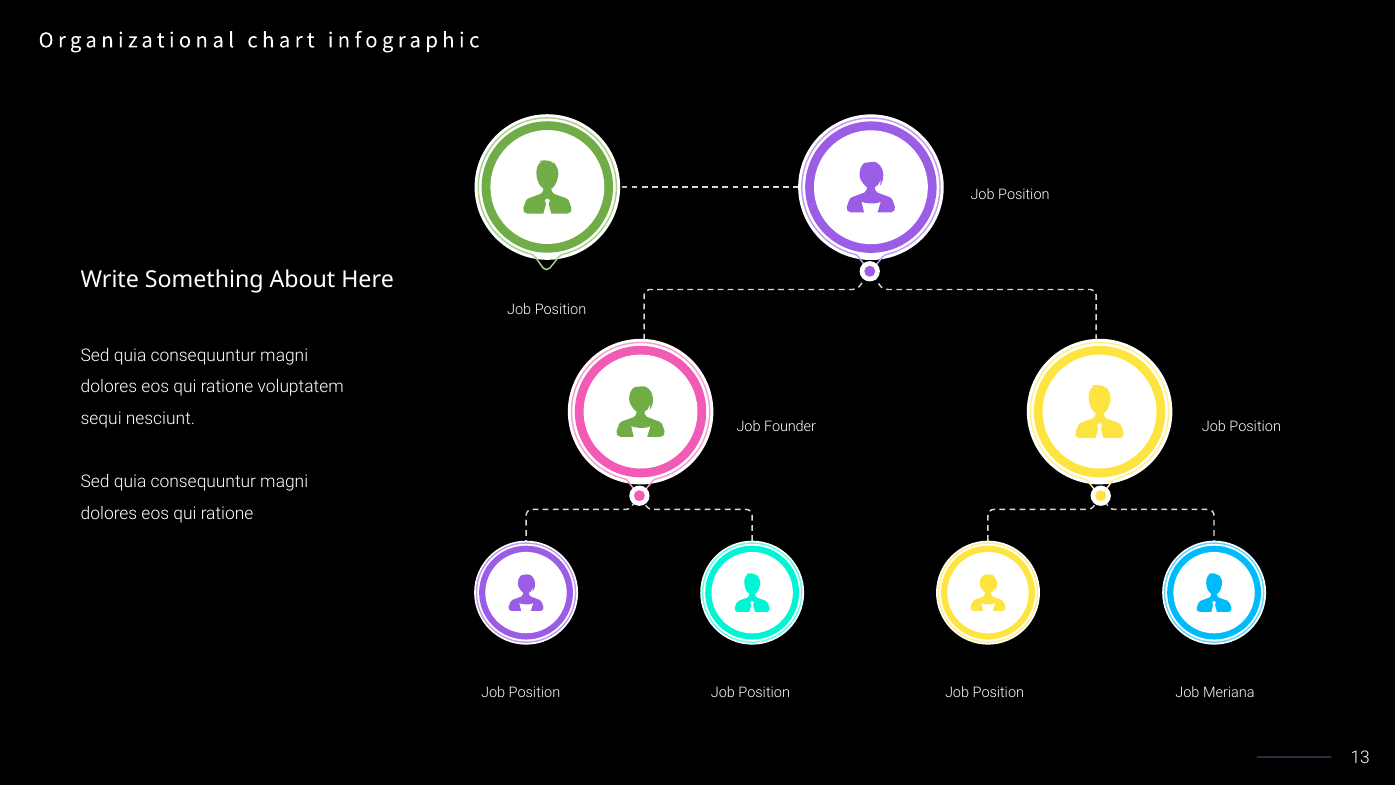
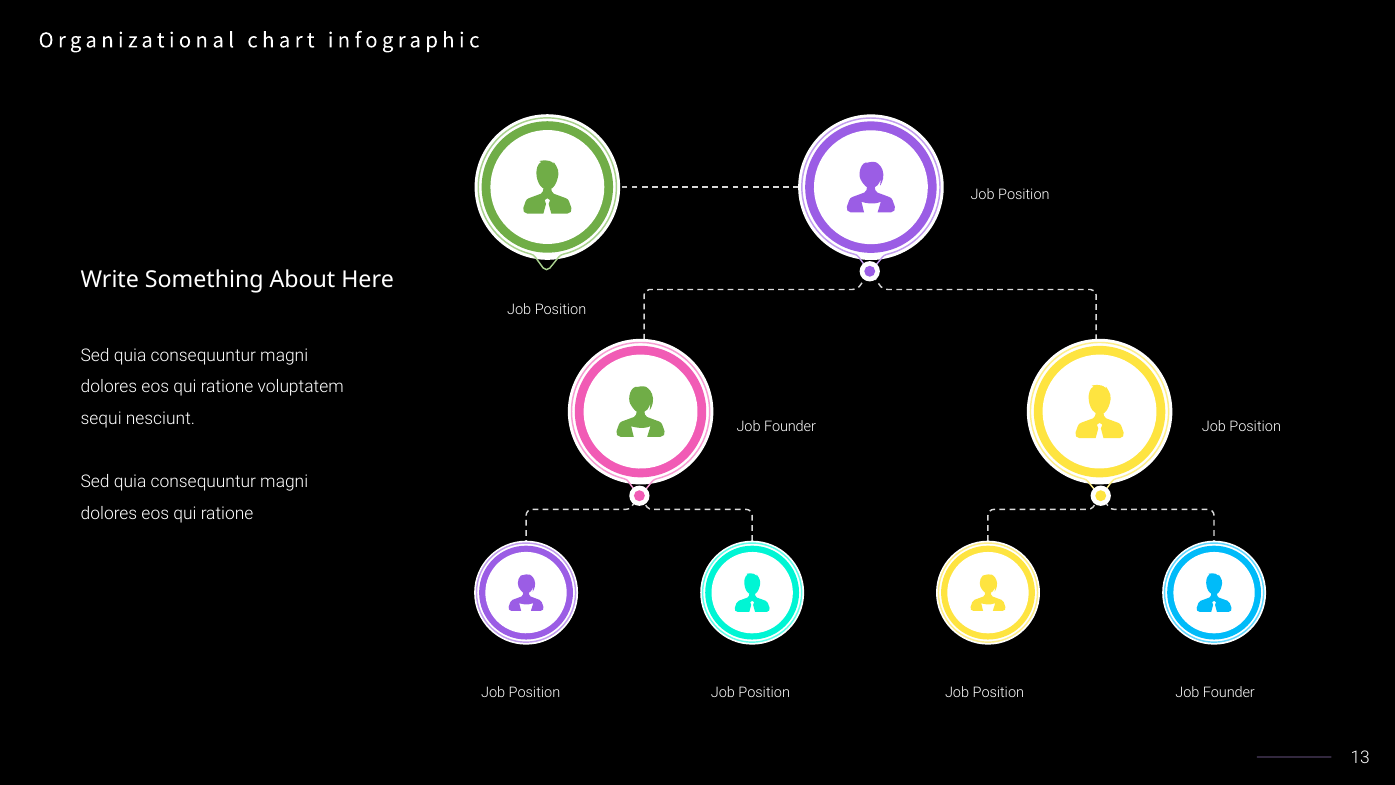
Meriana at (1229, 692): Meriana -> Founder
